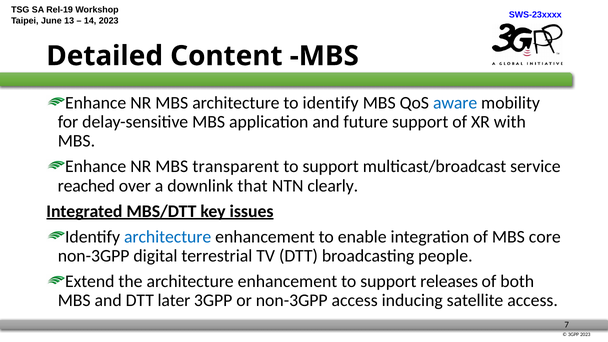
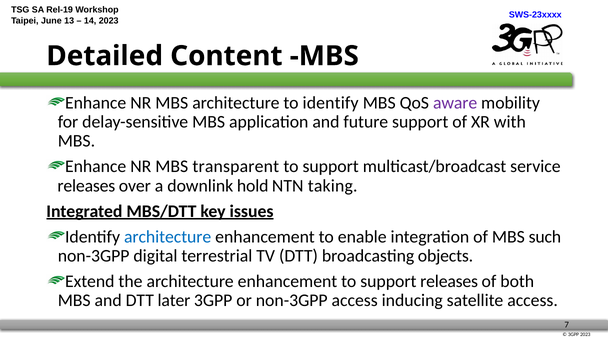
aware colour: blue -> purple
reached at (86, 186): reached -> releases
that: that -> hold
clearly: clearly -> taking
core: core -> such
people: people -> objects
